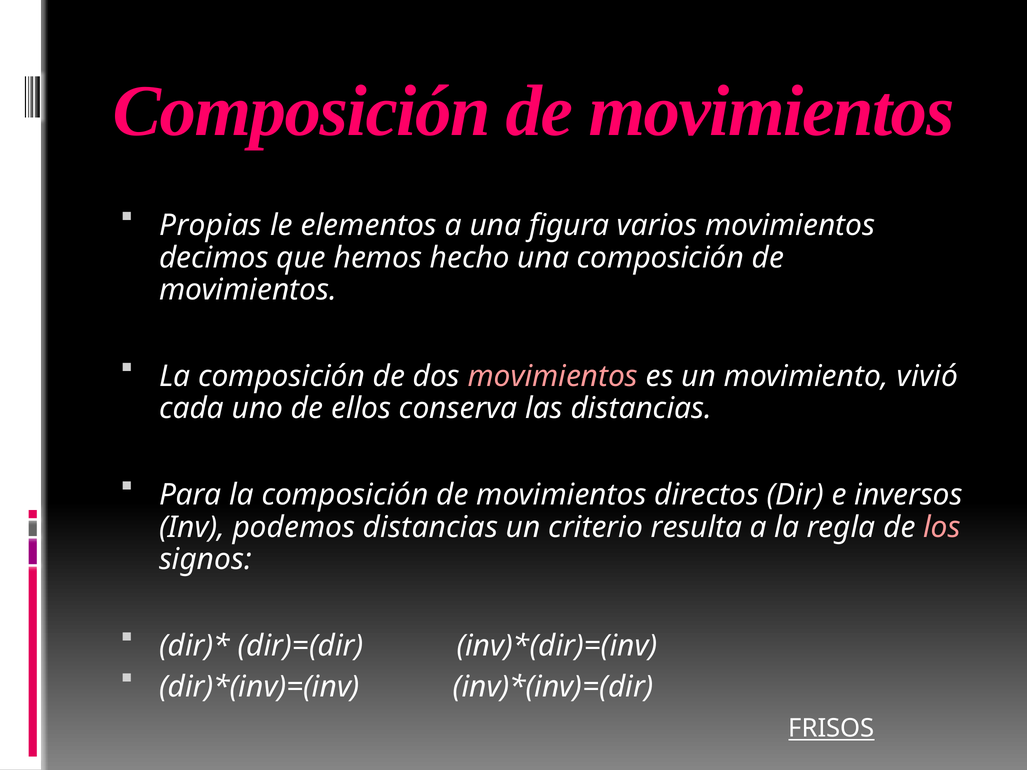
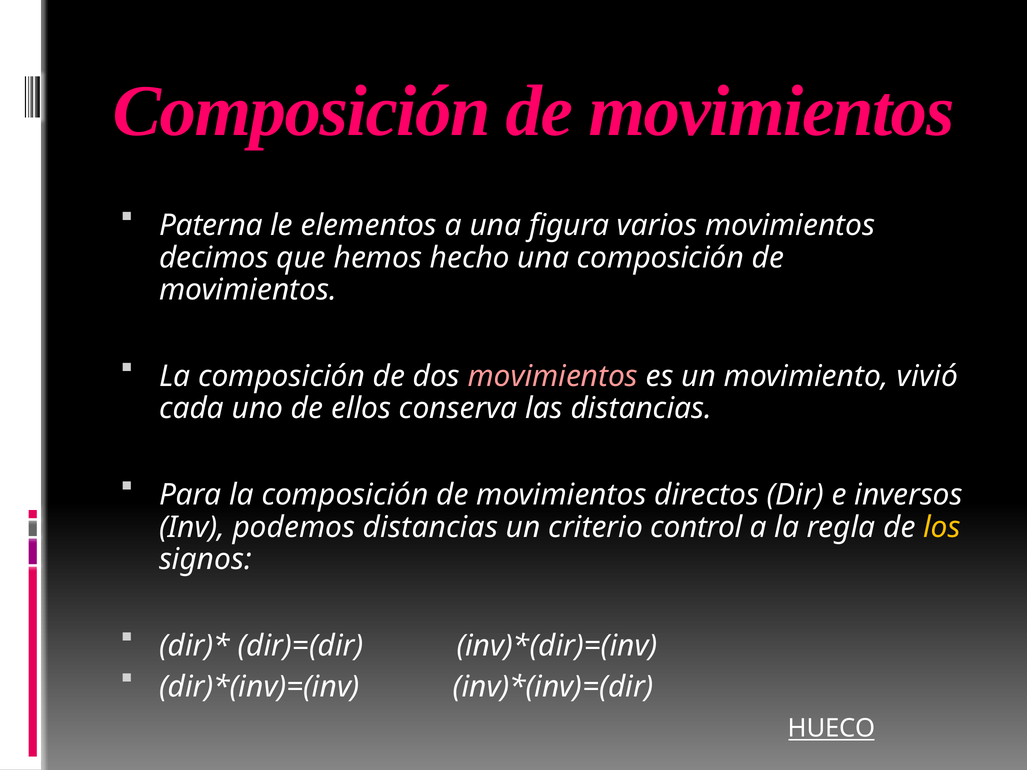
Propias: Propias -> Paterna
resulta: resulta -> control
los colour: pink -> yellow
FRISOS: FRISOS -> HUECO
